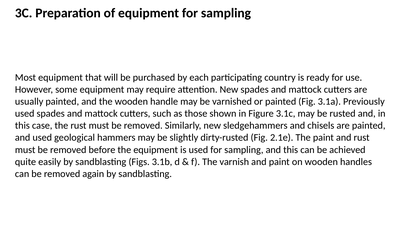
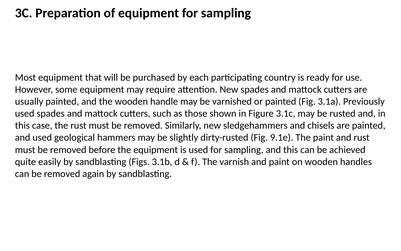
2.1e: 2.1e -> 9.1e
